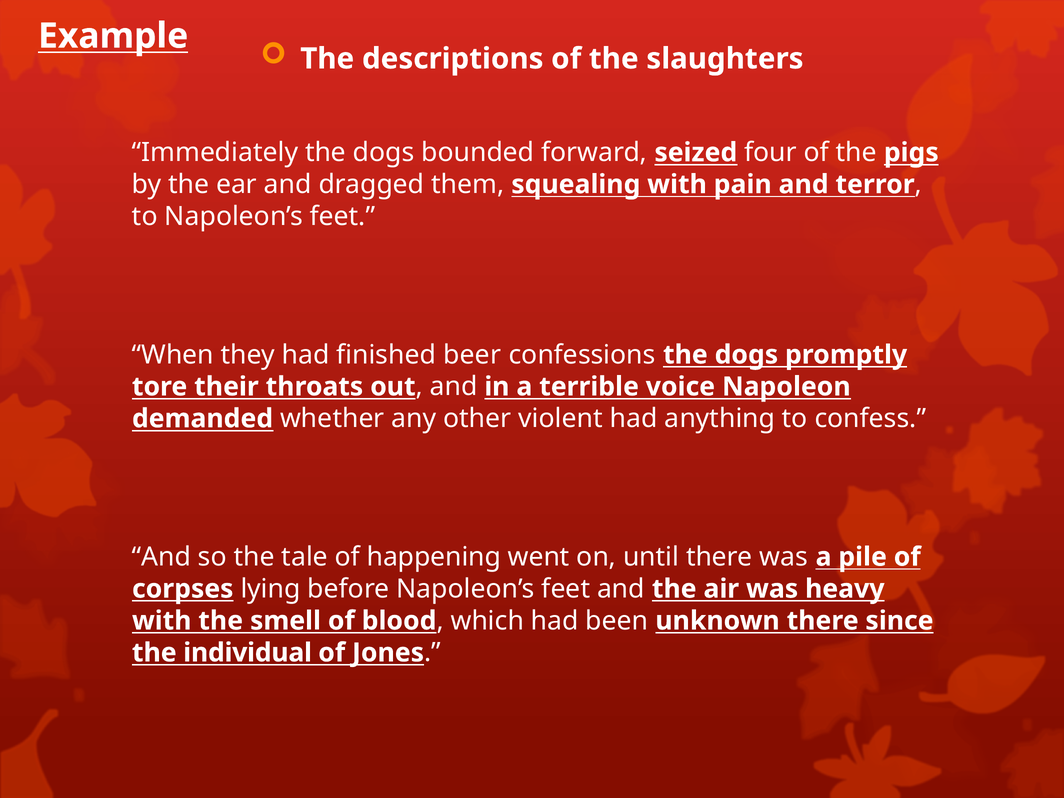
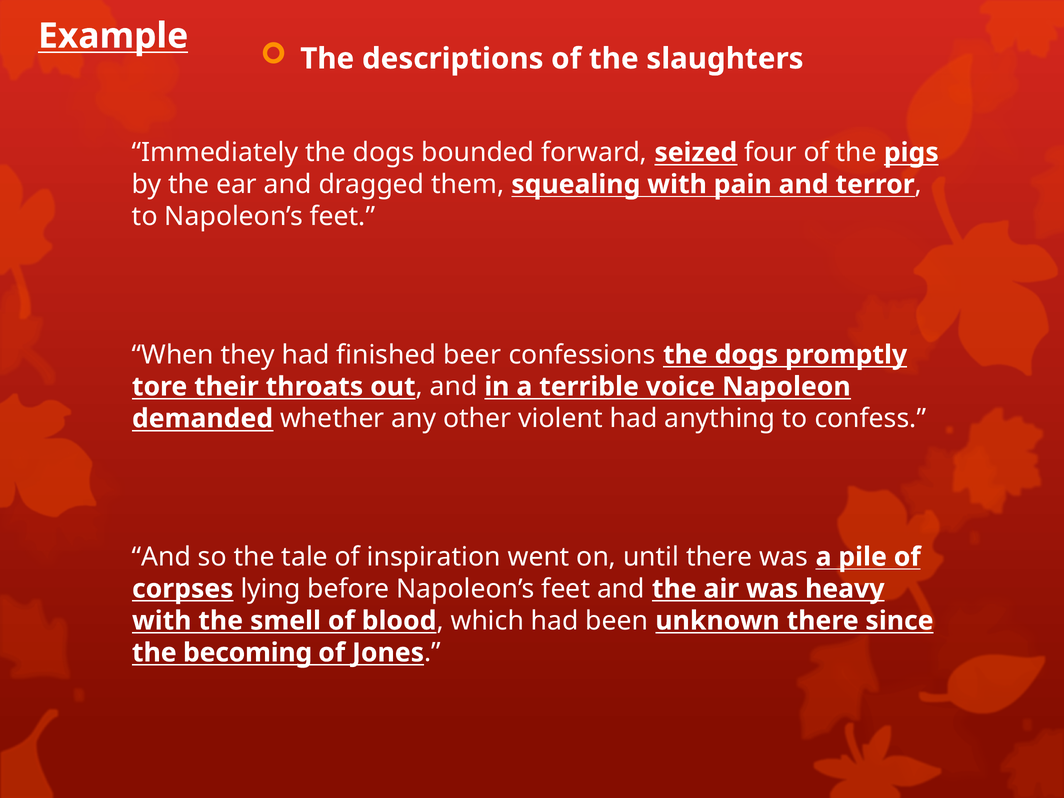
happening: happening -> inspiration
individual: individual -> becoming
